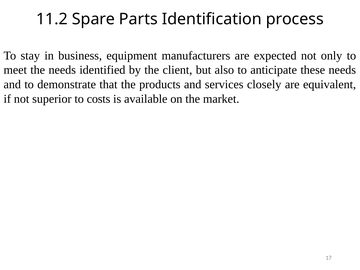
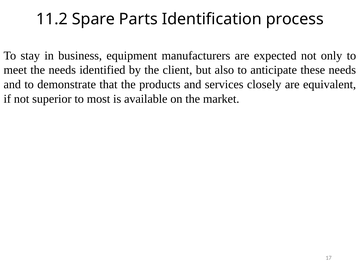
costs: costs -> most
